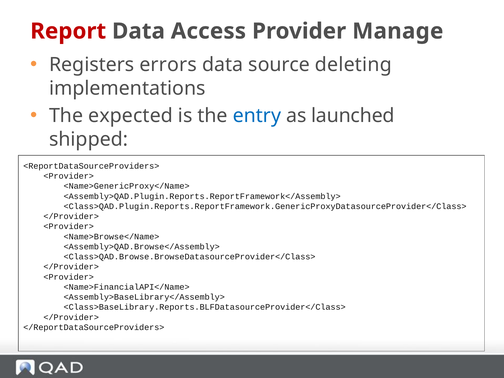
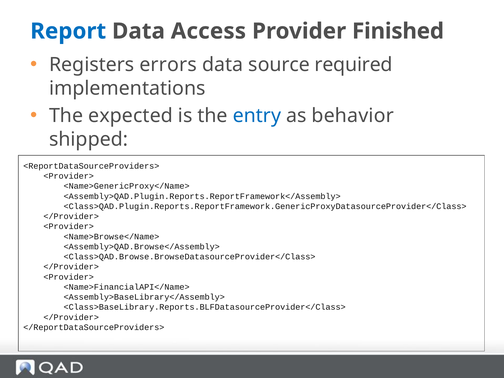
Report colour: red -> blue
Manage: Manage -> Finished
deleting: deleting -> required
launched: launched -> behavior
